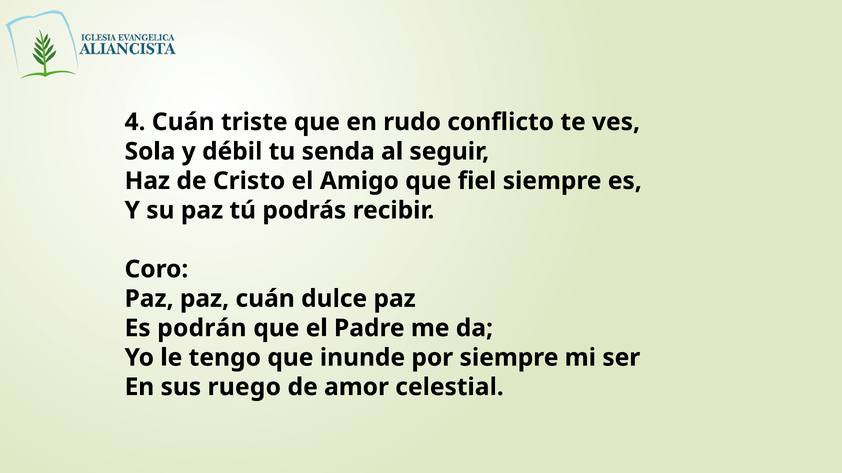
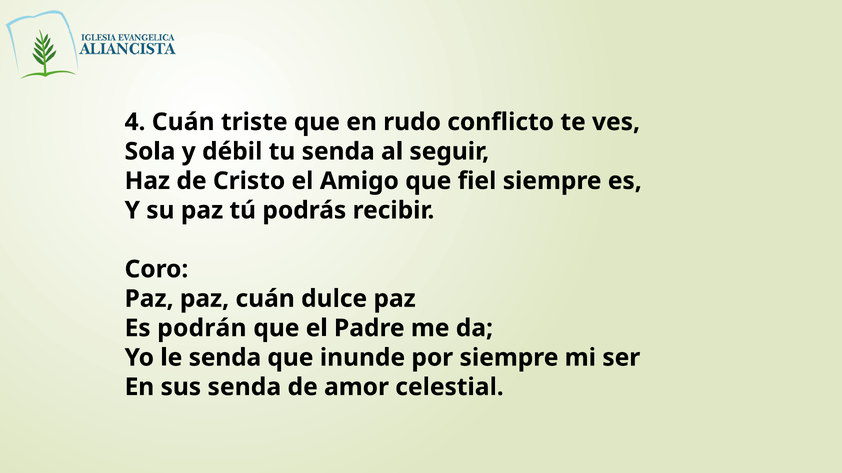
le tengo: tengo -> senda
sus ruego: ruego -> senda
